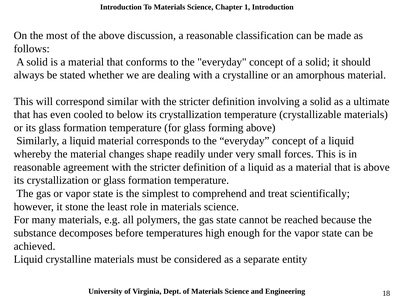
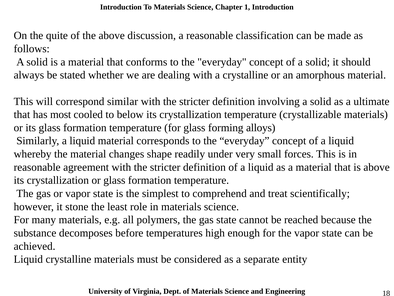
most: most -> quite
even: even -> most
forming above: above -> alloys
